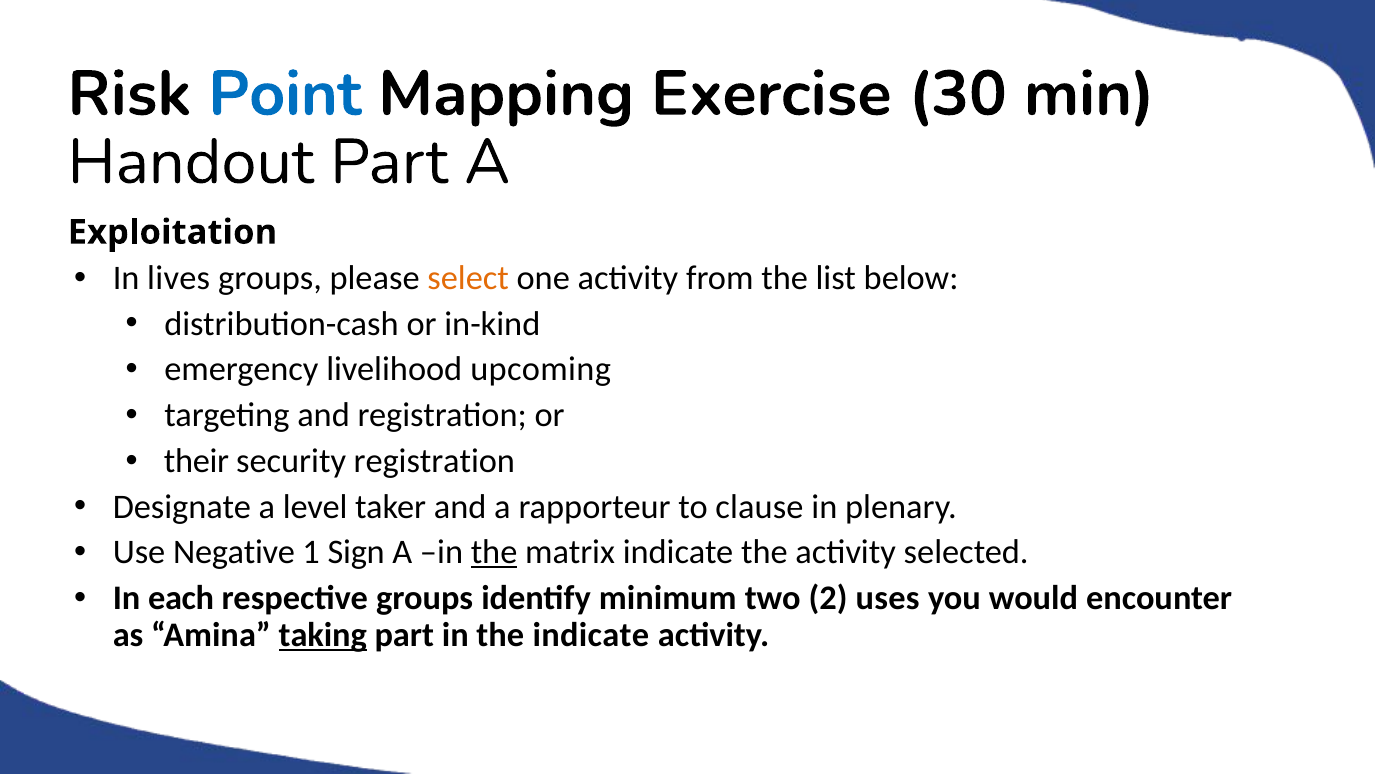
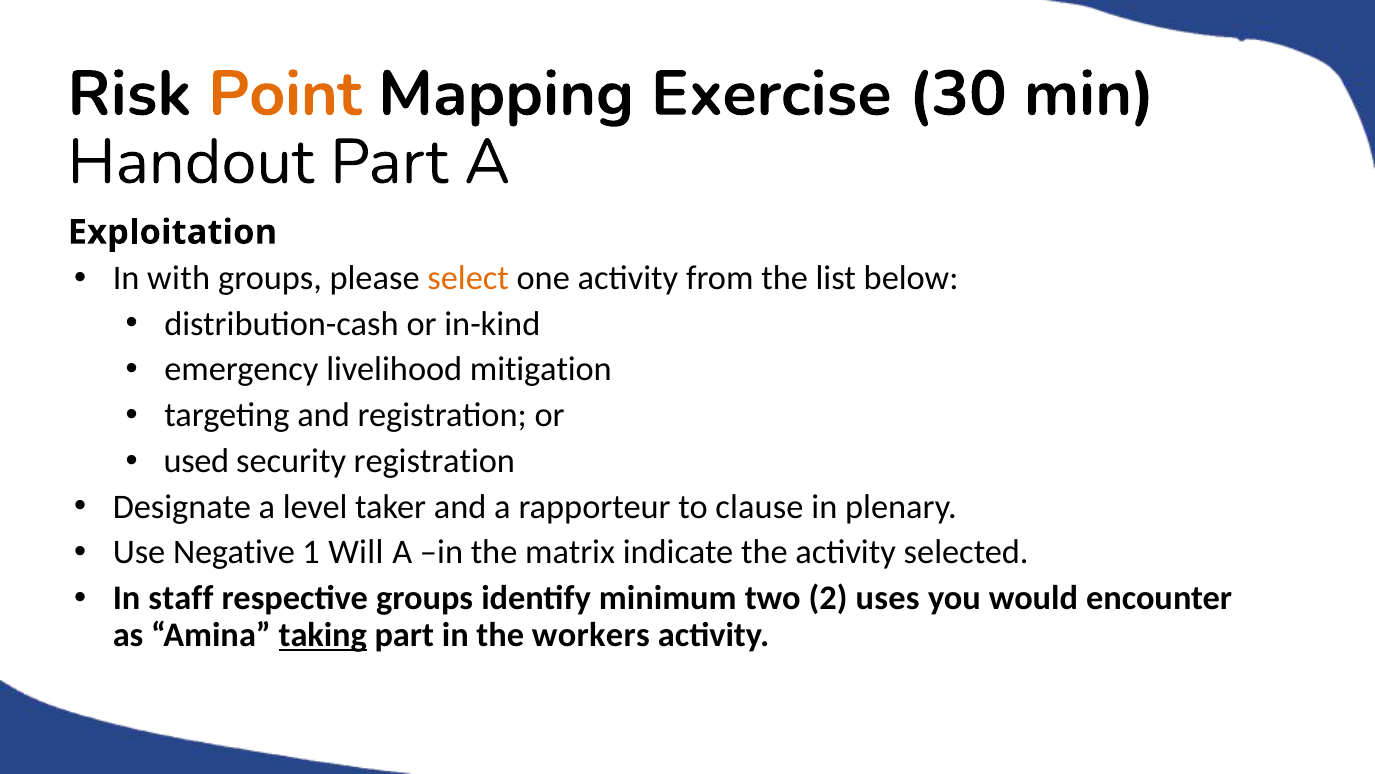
Point colour: blue -> orange
lives: lives -> with
upcoming: upcoming -> mitigation
their: their -> used
Sign: Sign -> Will
the at (494, 552) underline: present -> none
each: each -> staff
the indicate: indicate -> workers
